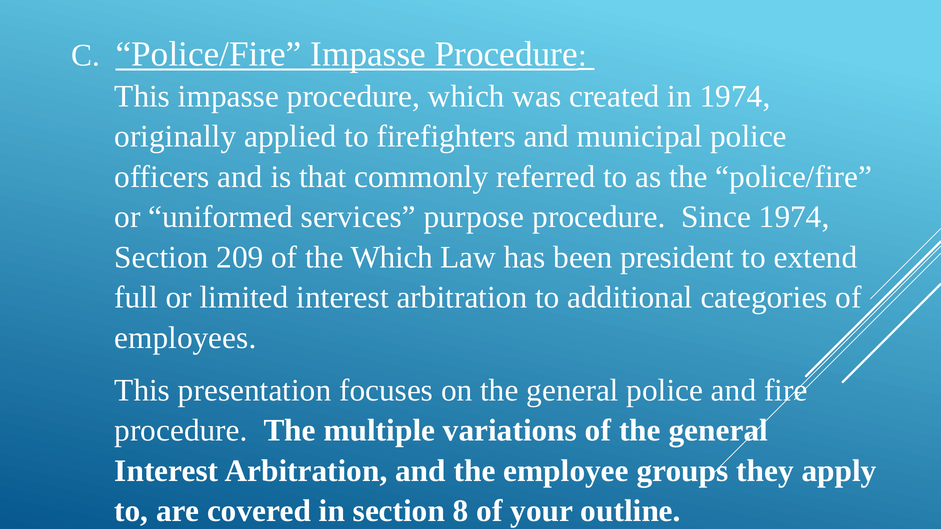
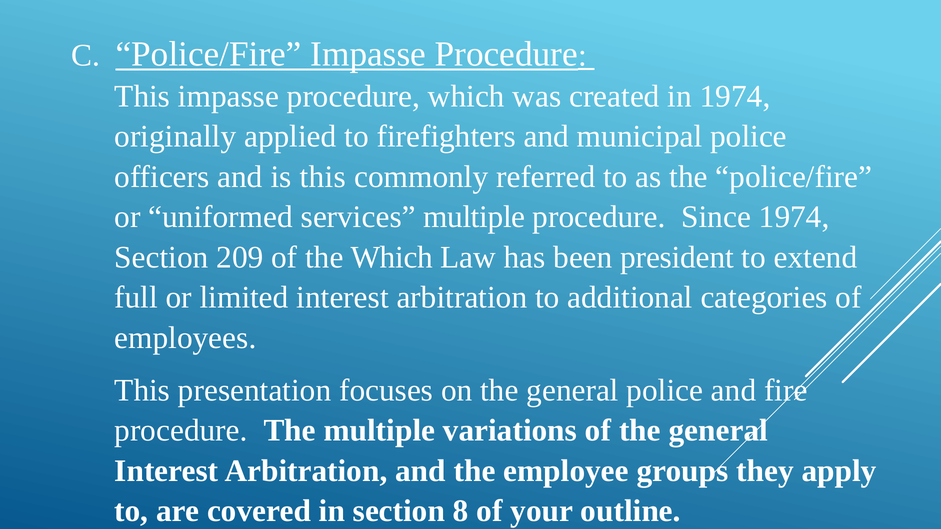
is that: that -> this
services purpose: purpose -> multiple
